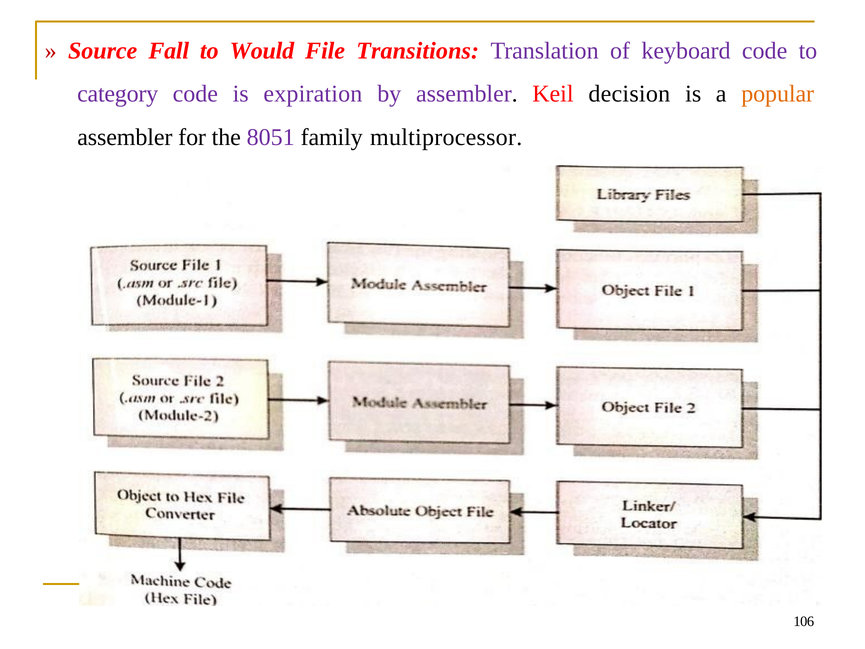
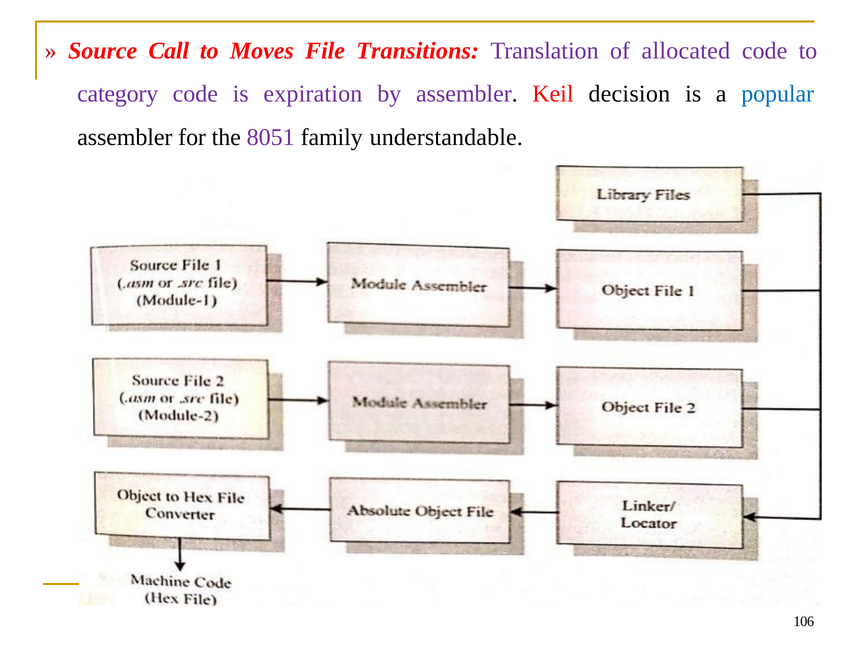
Fall: Fall -> Call
Would: Would -> Moves
keyboard: keyboard -> allocated
popular colour: orange -> blue
multiprocessor: multiprocessor -> understandable
